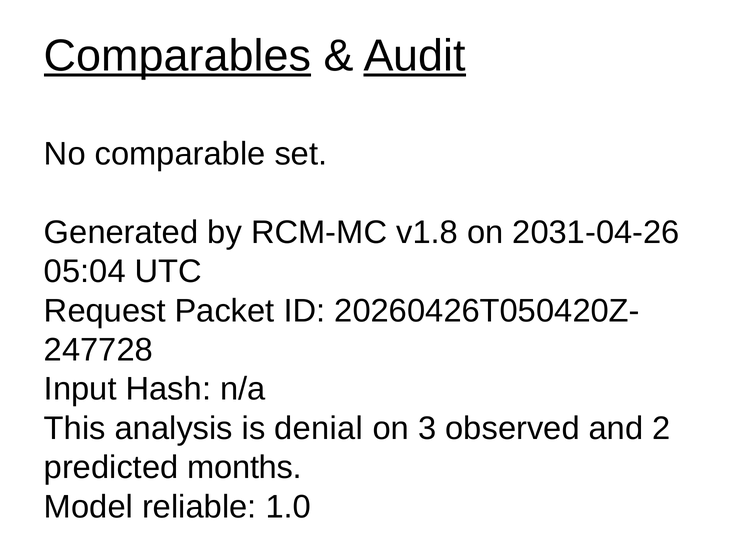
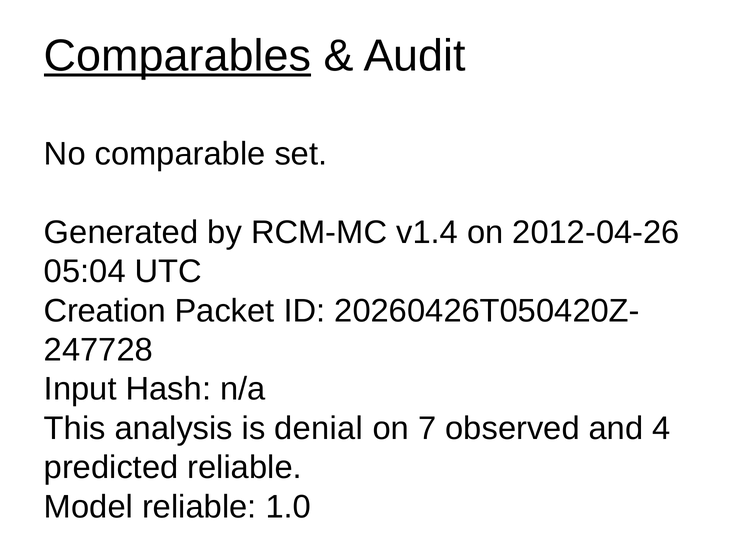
Audit underline: present -> none
v1.8: v1.8 -> v1.4
2031-04-26: 2031-04-26 -> 2012-04-26
Request: Request -> Creation
3: 3 -> 7
2: 2 -> 4
predicted months: months -> reliable
